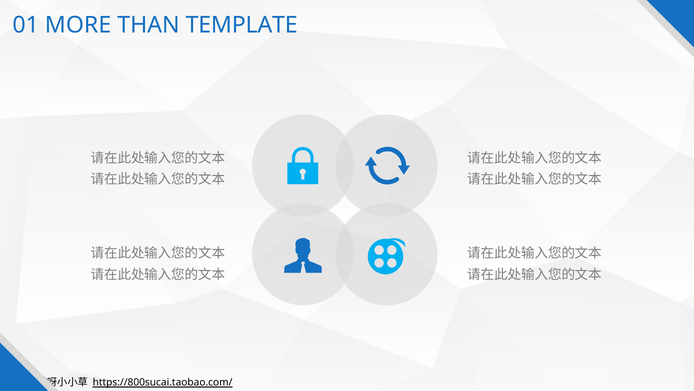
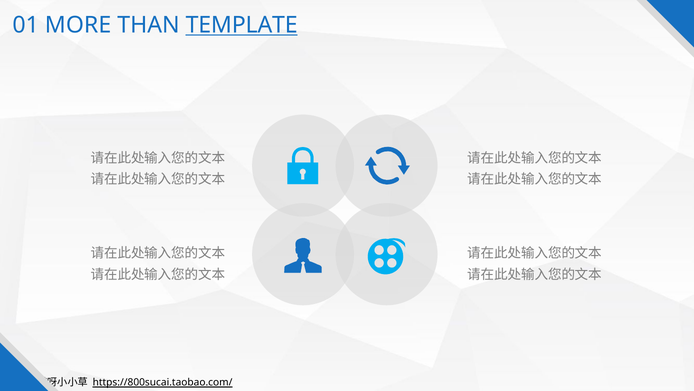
TEMPLATE underline: none -> present
